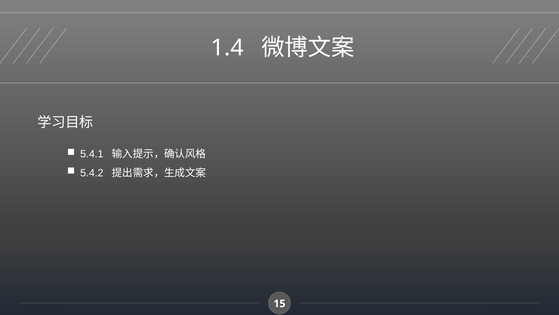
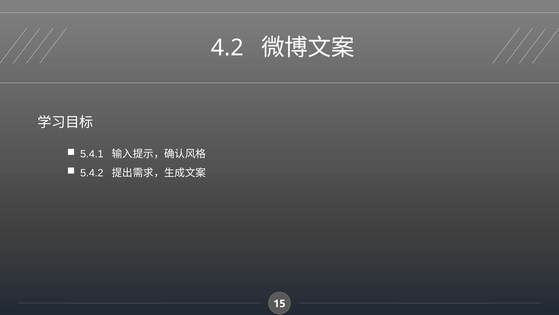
1.4: 1.4 -> 4.2
